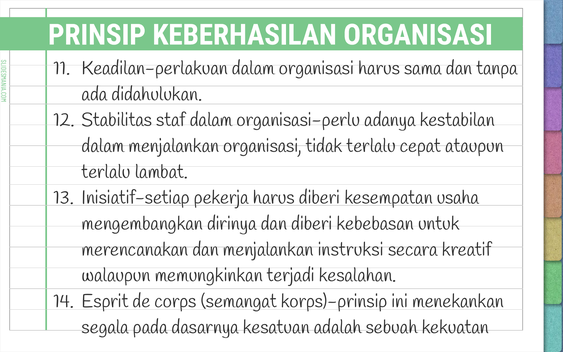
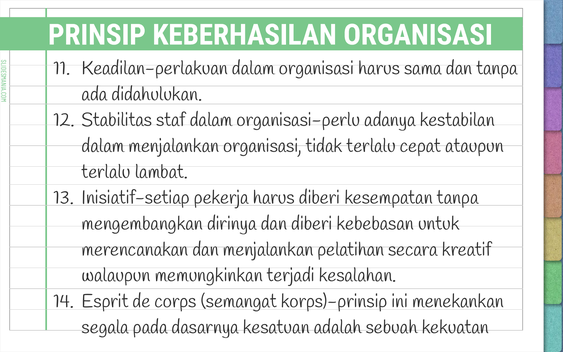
kesempatan usaha: usaha -> tanpa
instruksi: instruksi -> pelatihan
